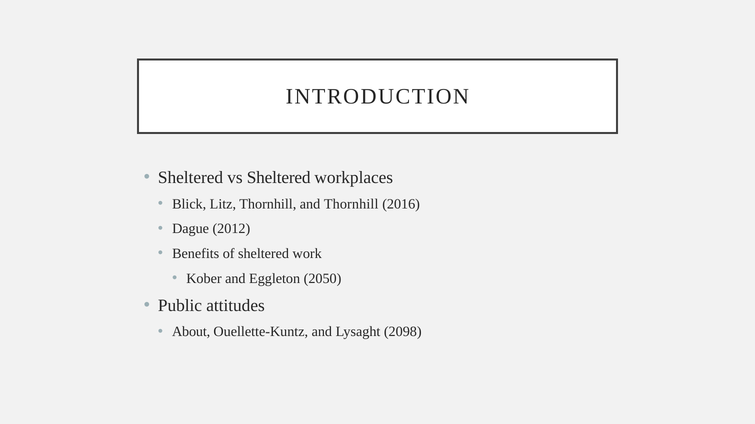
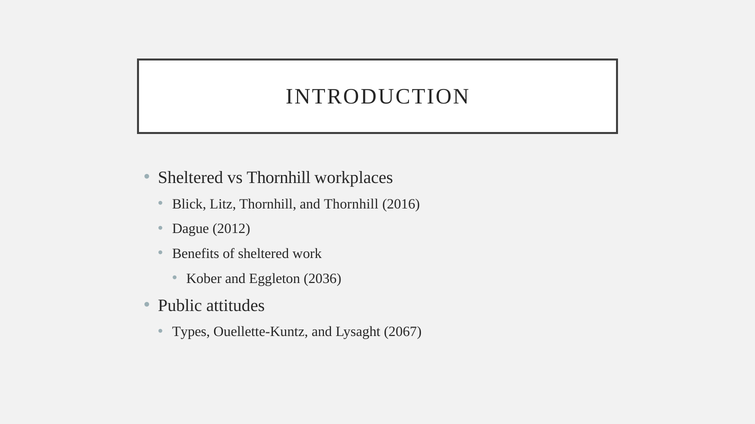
vs Sheltered: Sheltered -> Thornhill
2050: 2050 -> 2036
About: About -> Types
2098: 2098 -> 2067
